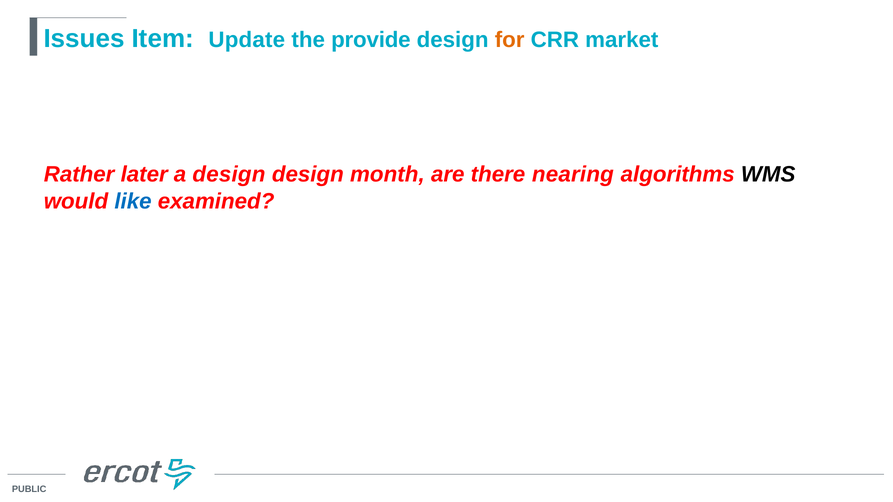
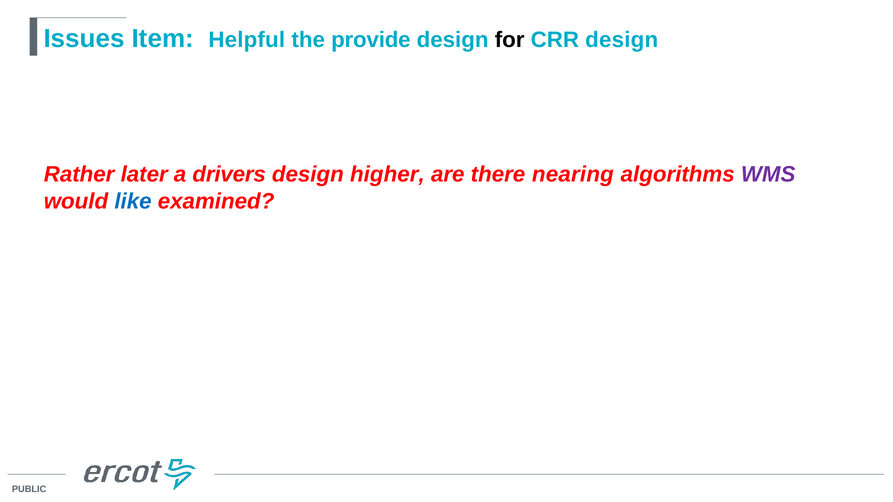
Update: Update -> Helpful
for colour: orange -> black
CRR market: market -> design
a design: design -> drivers
month: month -> higher
WMS colour: black -> purple
